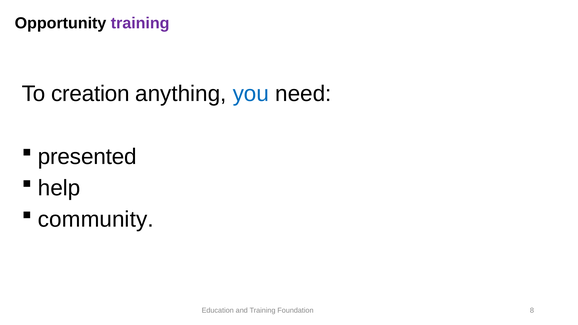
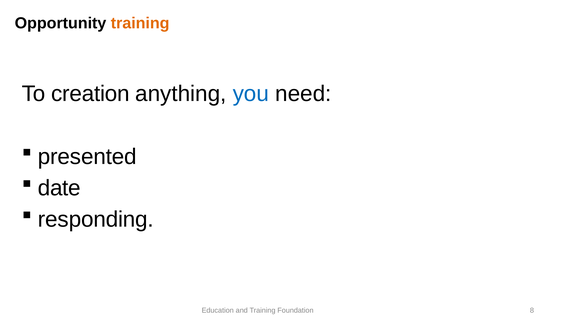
training at (140, 23) colour: purple -> orange
help: help -> date
community: community -> responding
